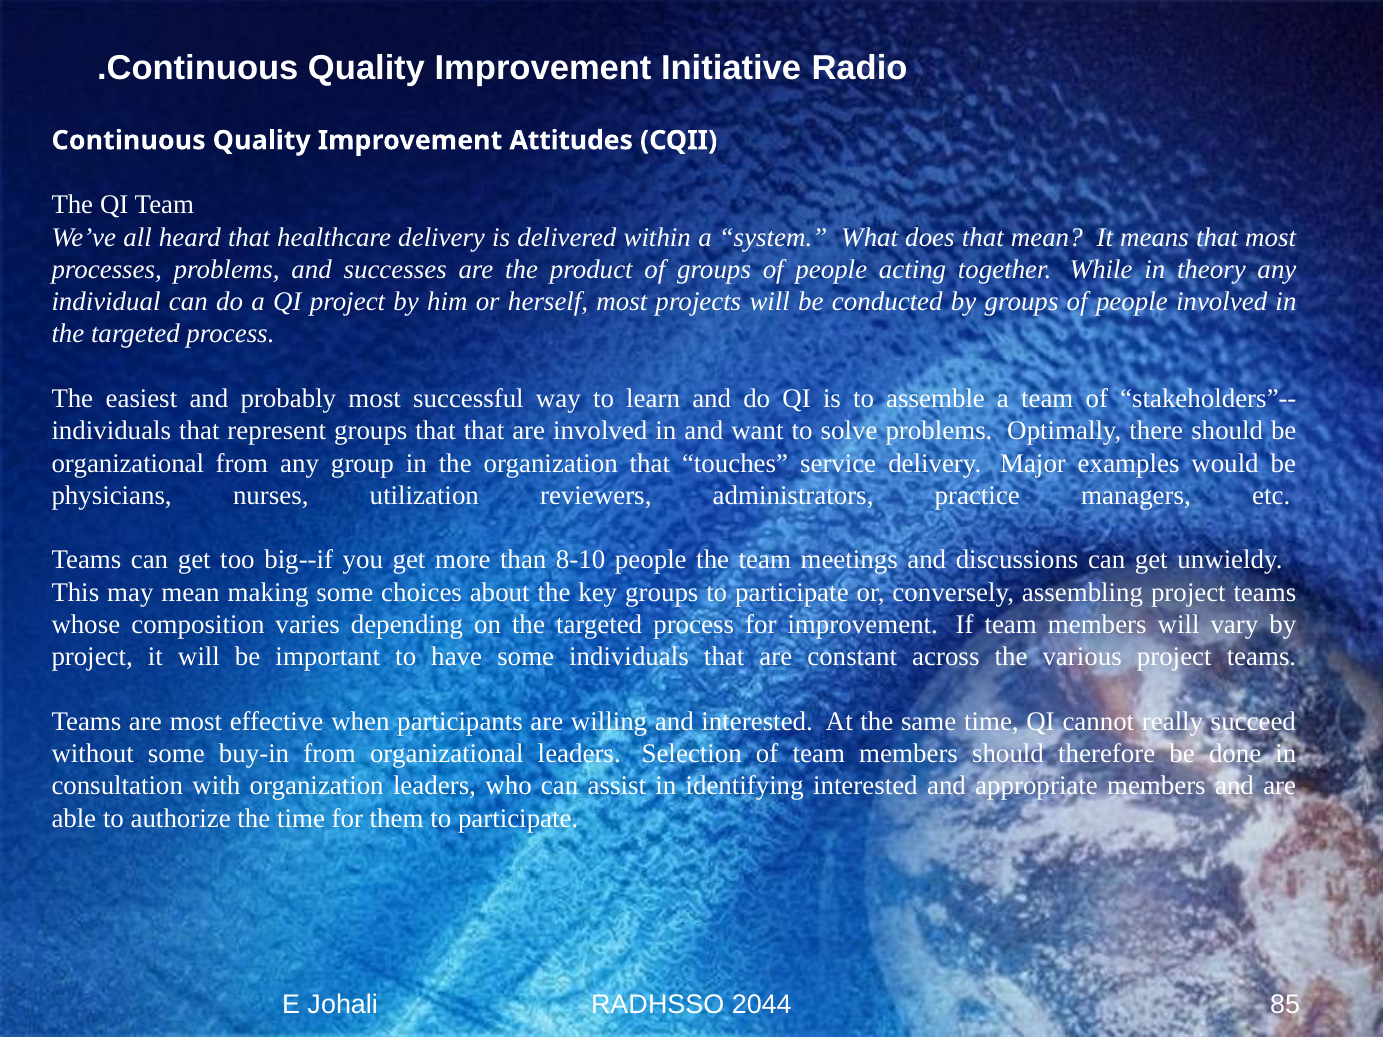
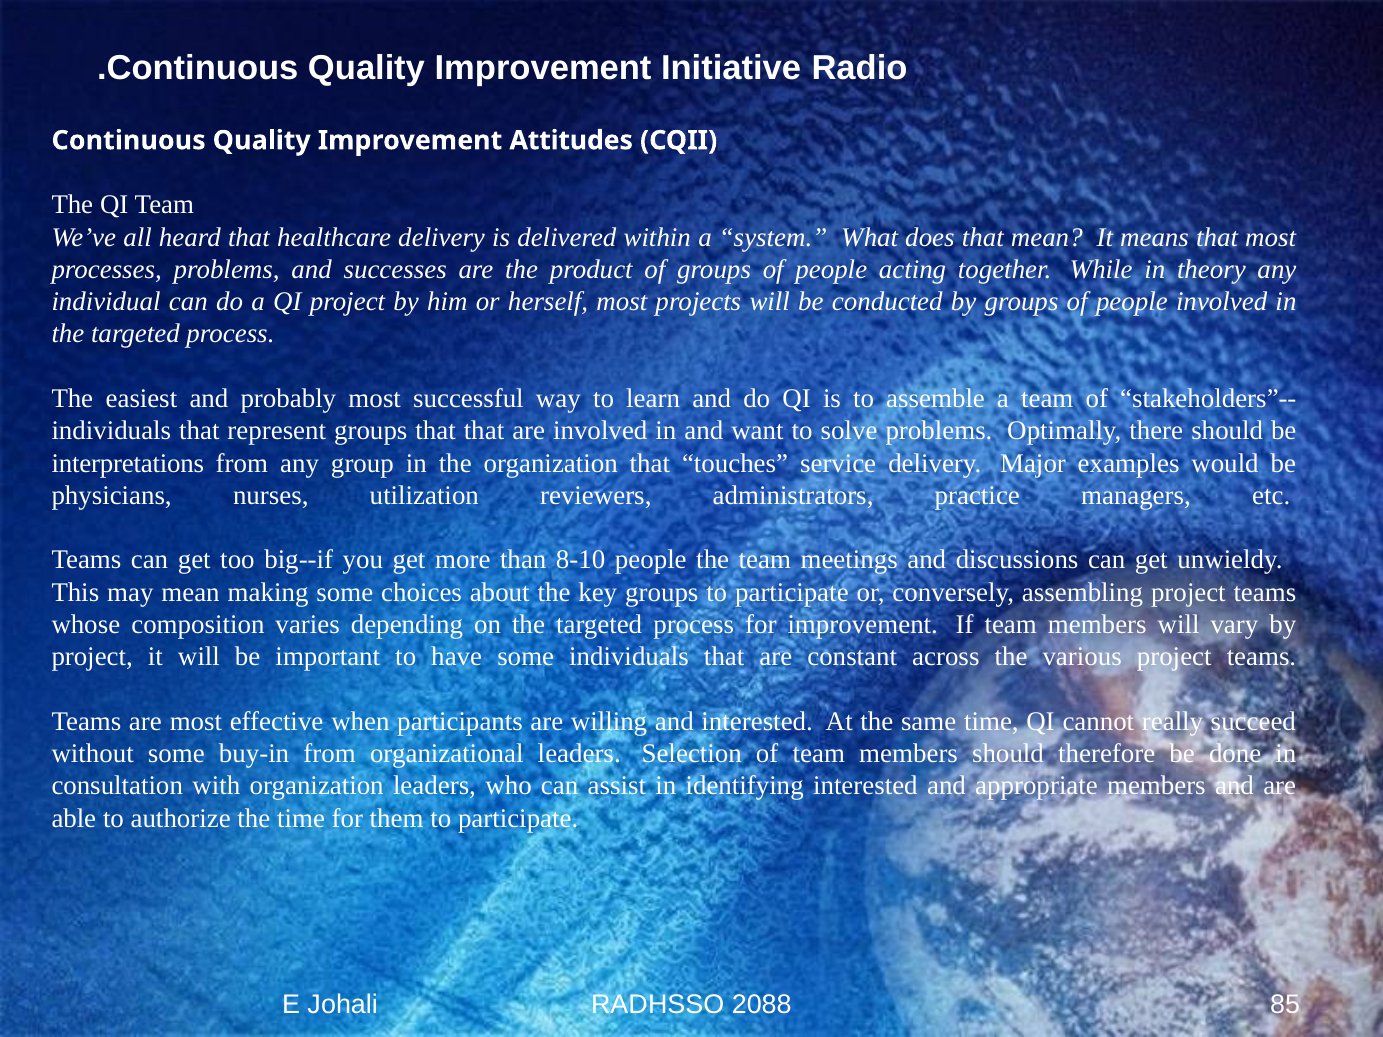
organizational at (128, 463): organizational -> interpretations
2044: 2044 -> 2088
